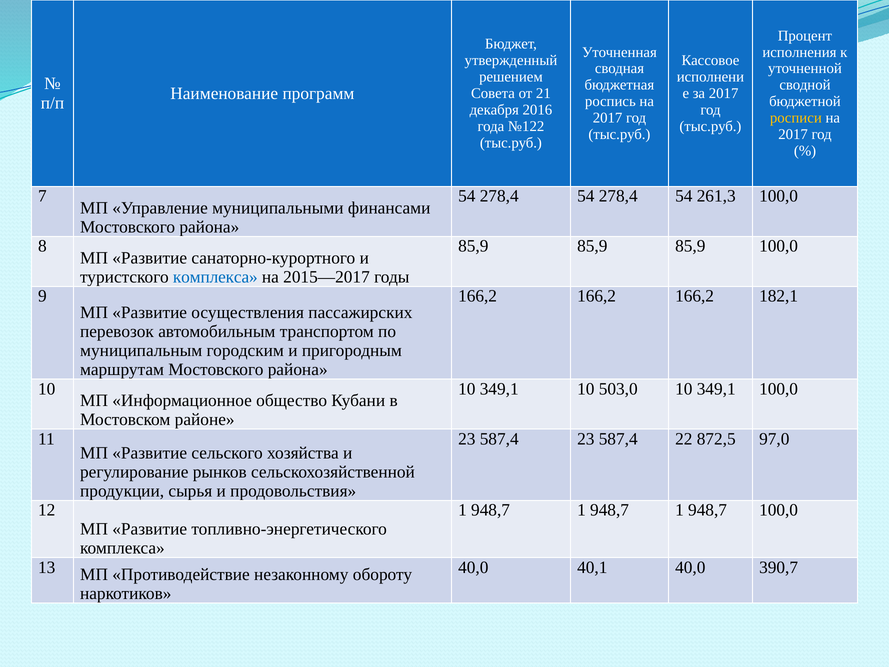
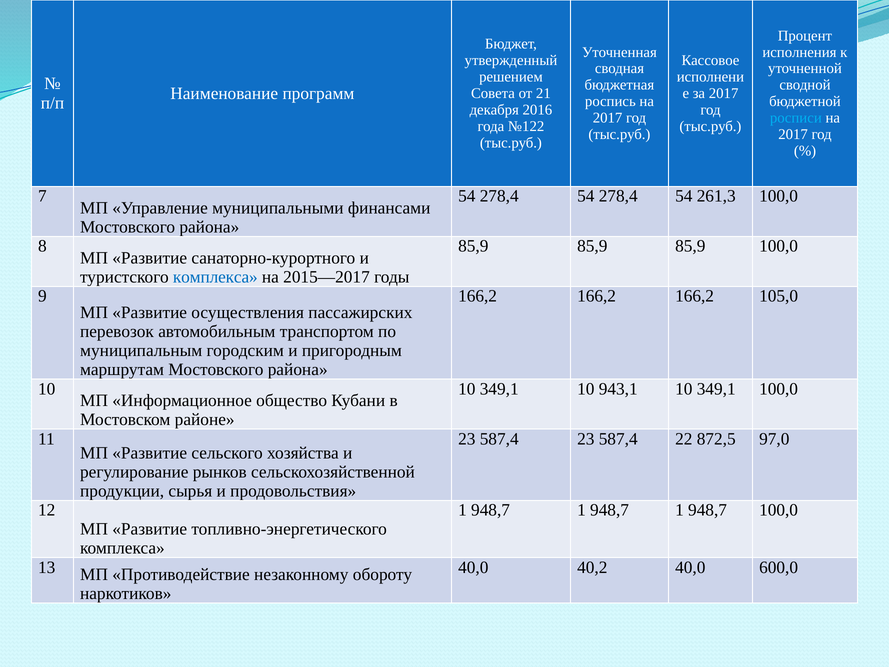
росписи colour: yellow -> light blue
182,1: 182,1 -> 105,0
503,0: 503,0 -> 943,1
40,1: 40,1 -> 40,2
390,7: 390,7 -> 600,0
